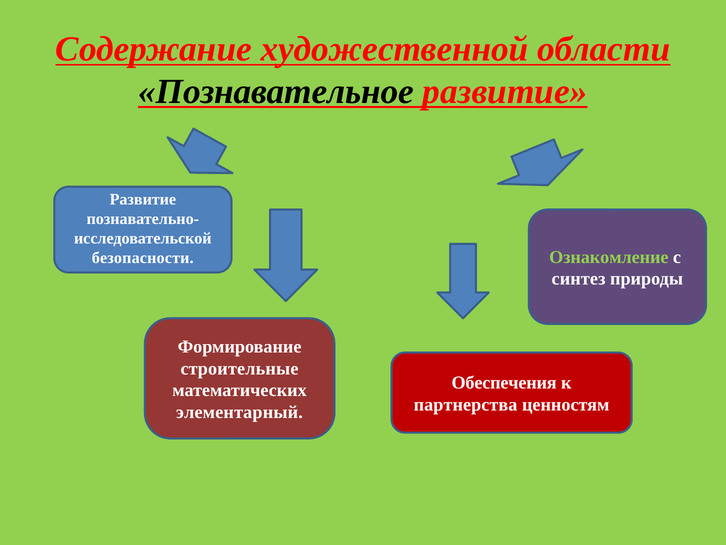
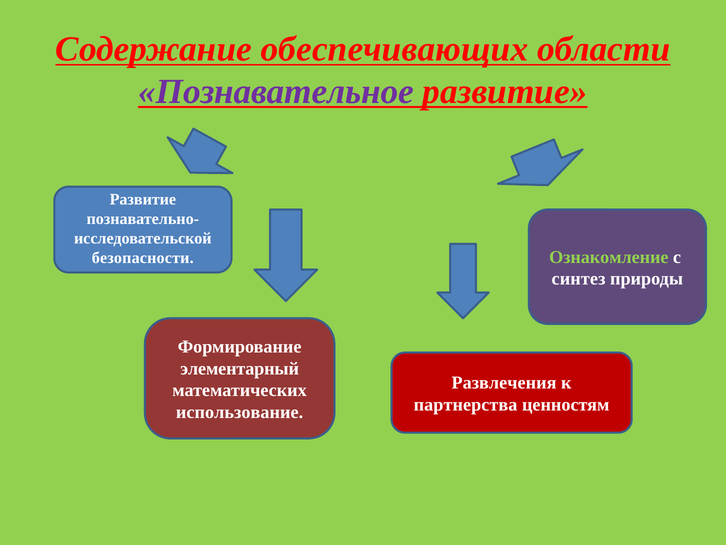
художественной: художественной -> обеспечивающих
Познавательное colour: black -> purple
строительные: строительные -> элементарный
Обеспечения: Обеспечения -> Развлечения
элементарный: элементарный -> использование
